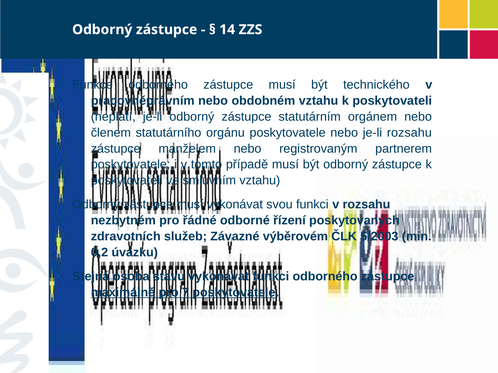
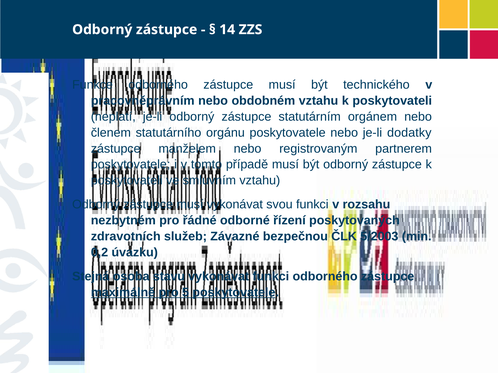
je-li rozsahu: rozsahu -> dodatky
výběrovém: výběrovém -> bezpečnou
7: 7 -> 5
